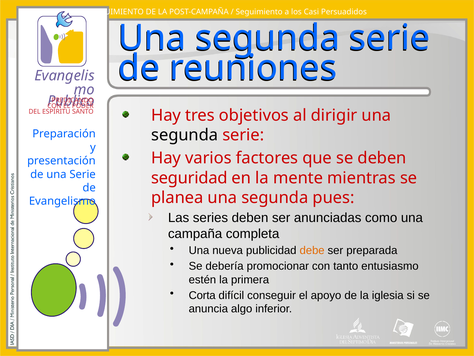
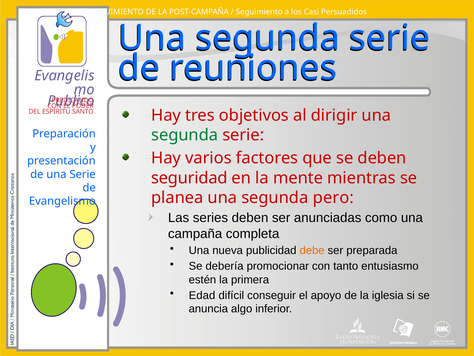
segunda at (185, 135) colour: black -> green
pues: pues -> pero
Corta: Corta -> Edad
